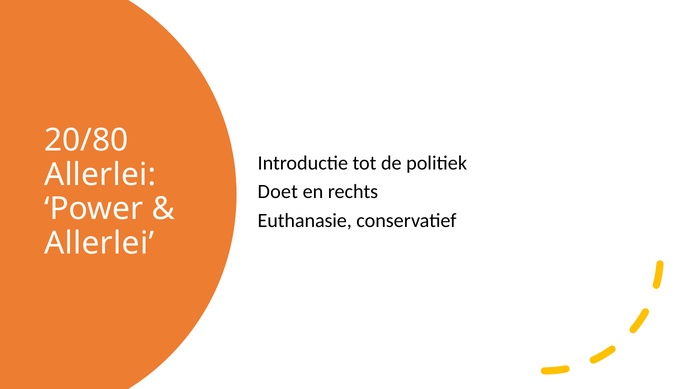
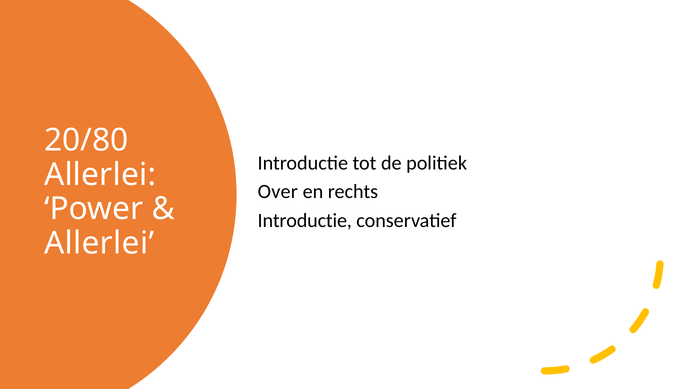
Doet: Doet -> Over
Euthanasie at (305, 221): Euthanasie -> Introductie
